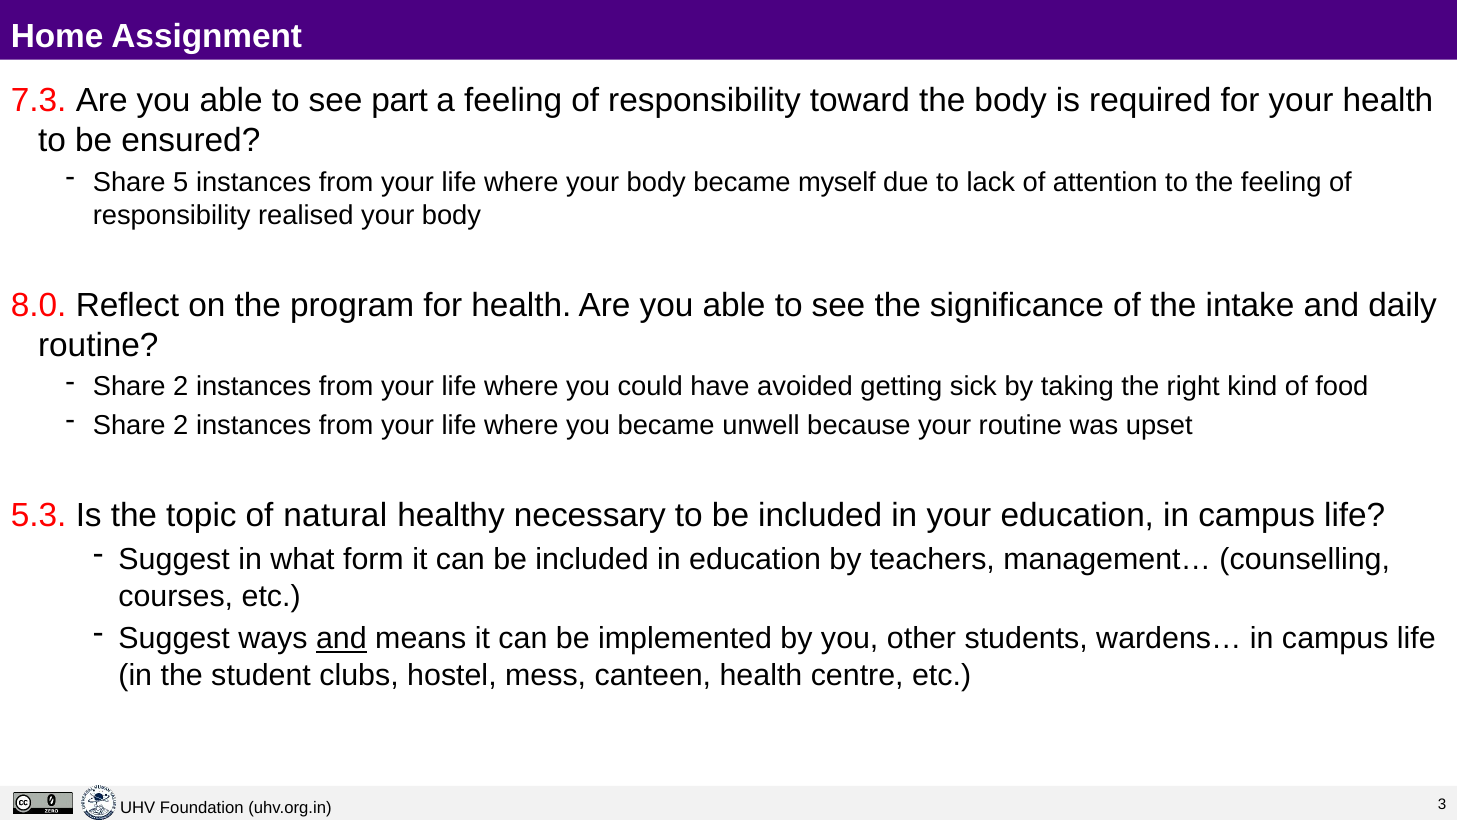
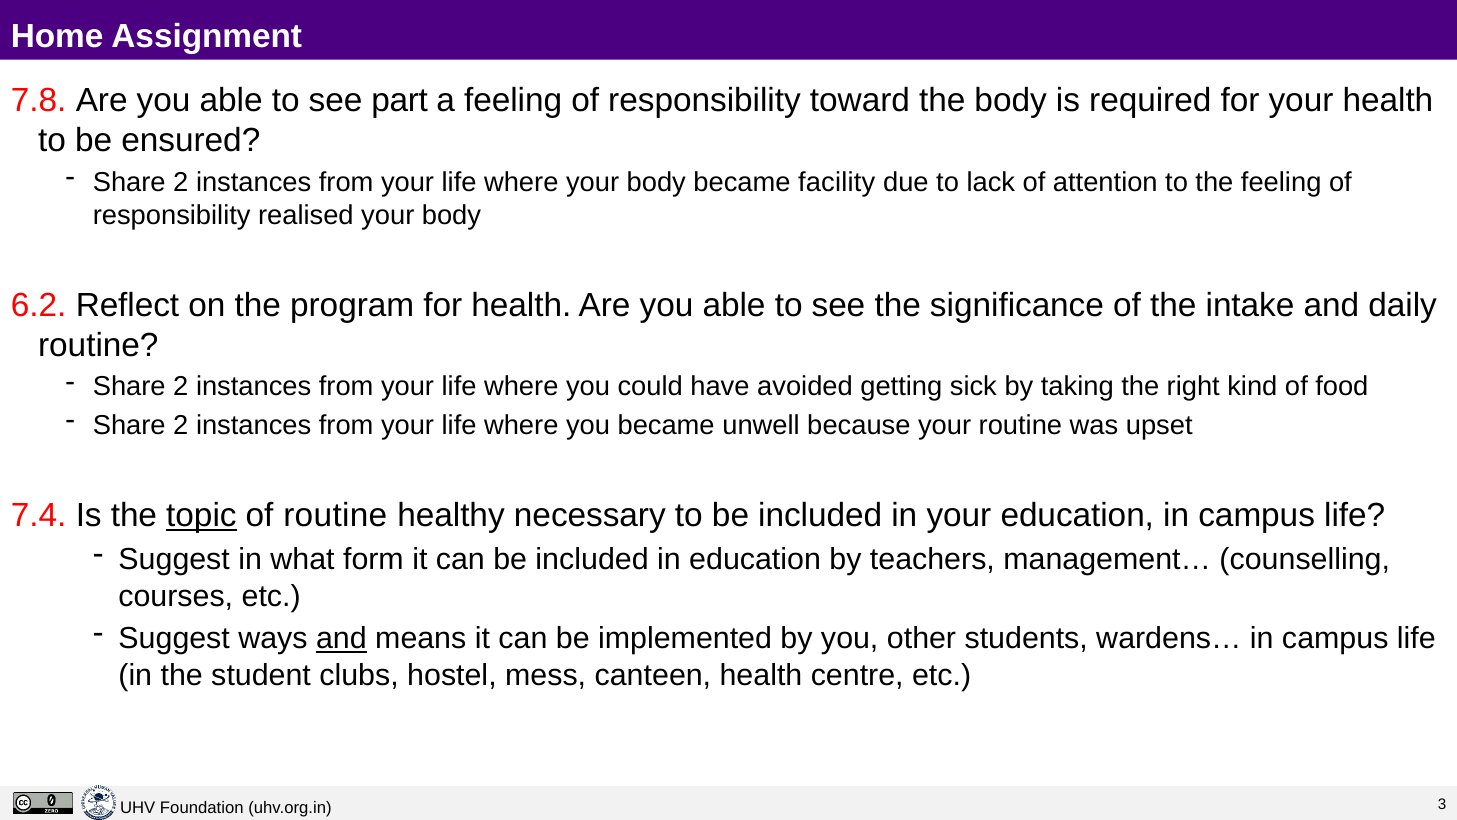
7.3: 7.3 -> 7.8
5 at (181, 182): 5 -> 2
myself: myself -> facility
8.0: 8.0 -> 6.2
5.3: 5.3 -> 7.4
topic underline: none -> present
of natural: natural -> routine
